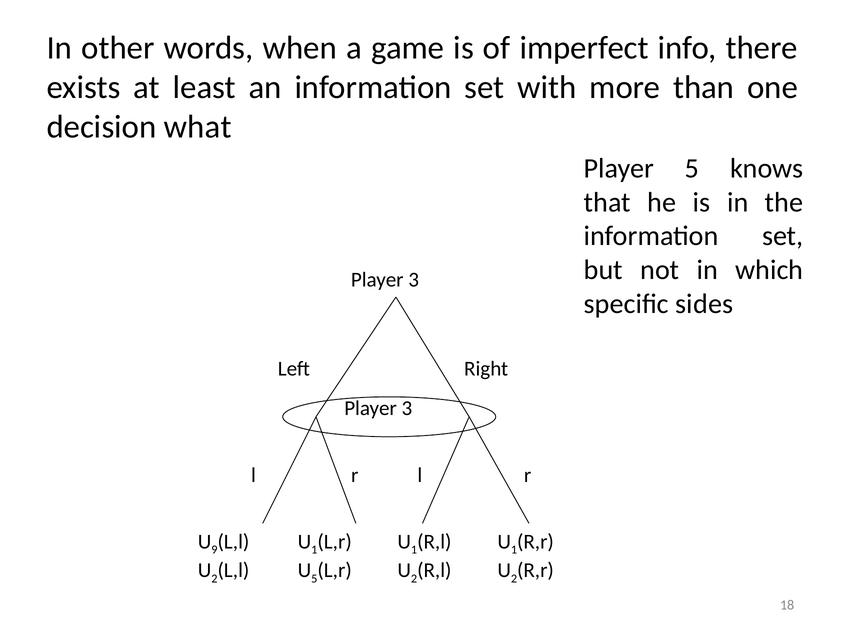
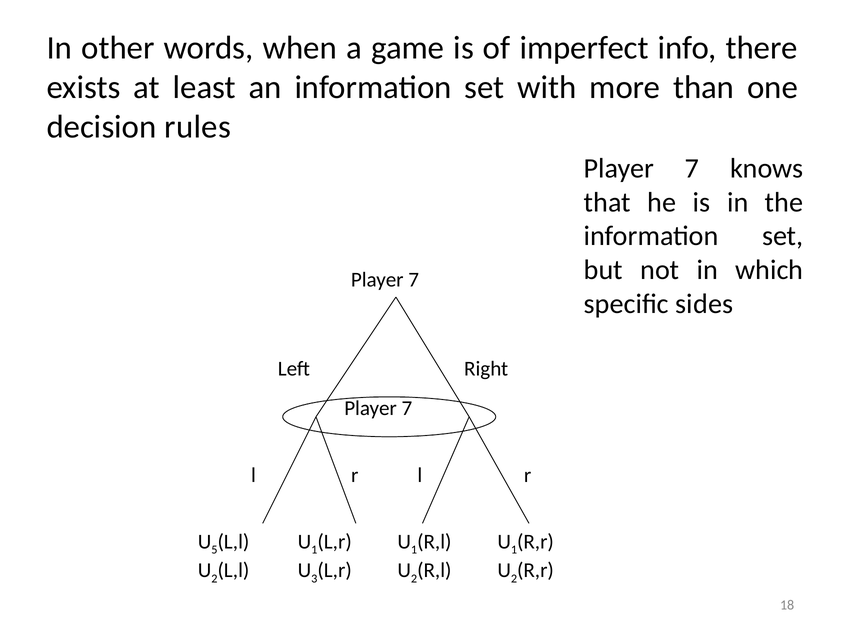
what: what -> rules
5 at (692, 168): 5 -> 7
3 at (414, 280): 3 -> 7
3 at (407, 408): 3 -> 7
9: 9 -> 5
5 at (314, 578): 5 -> 3
